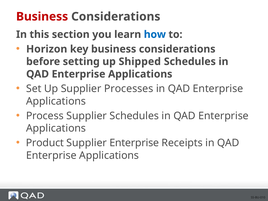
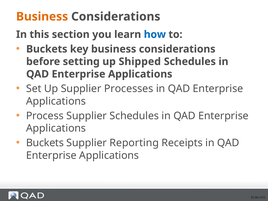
Business at (42, 17) colour: red -> orange
Horizon at (47, 49): Horizon -> Buckets
Product at (45, 143): Product -> Buckets
Supplier Enterprise: Enterprise -> Reporting
